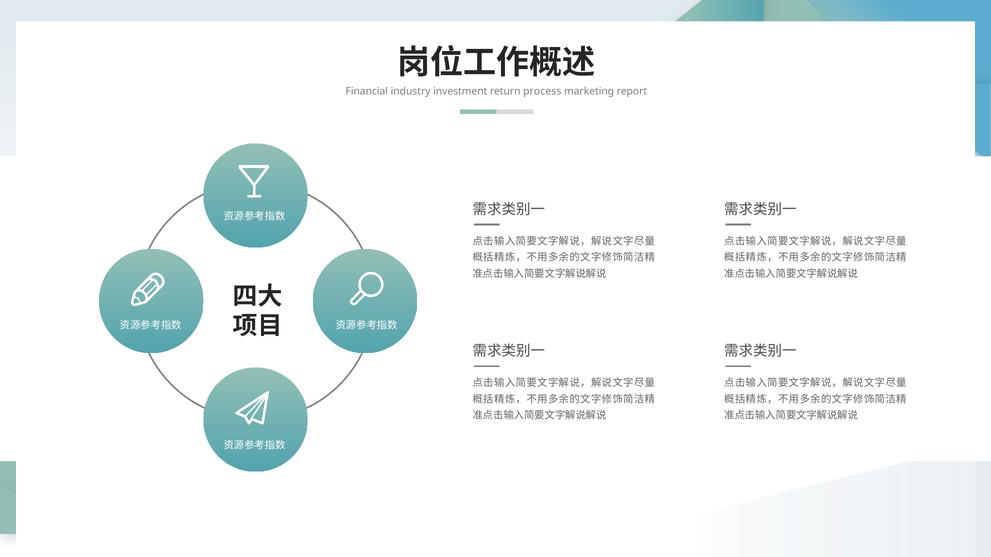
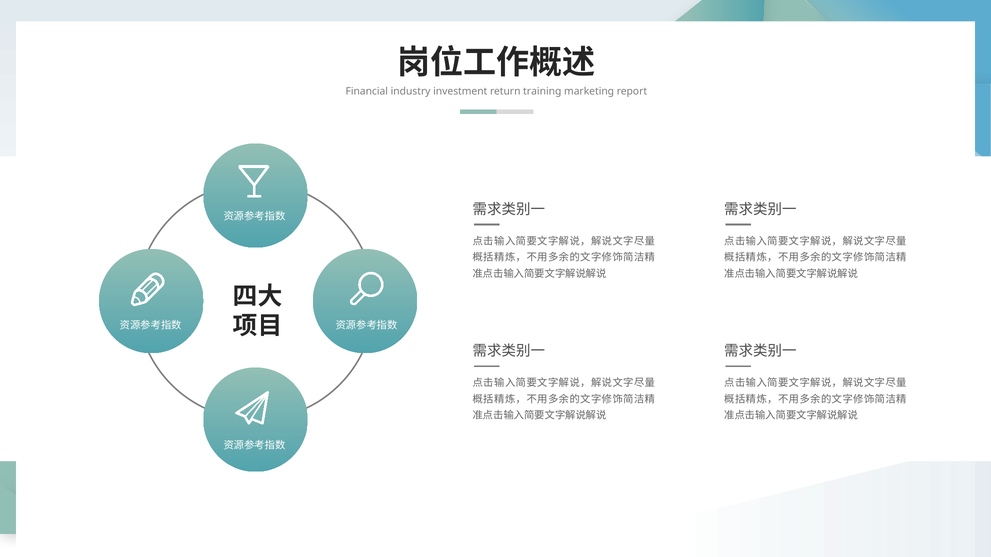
process: process -> training
